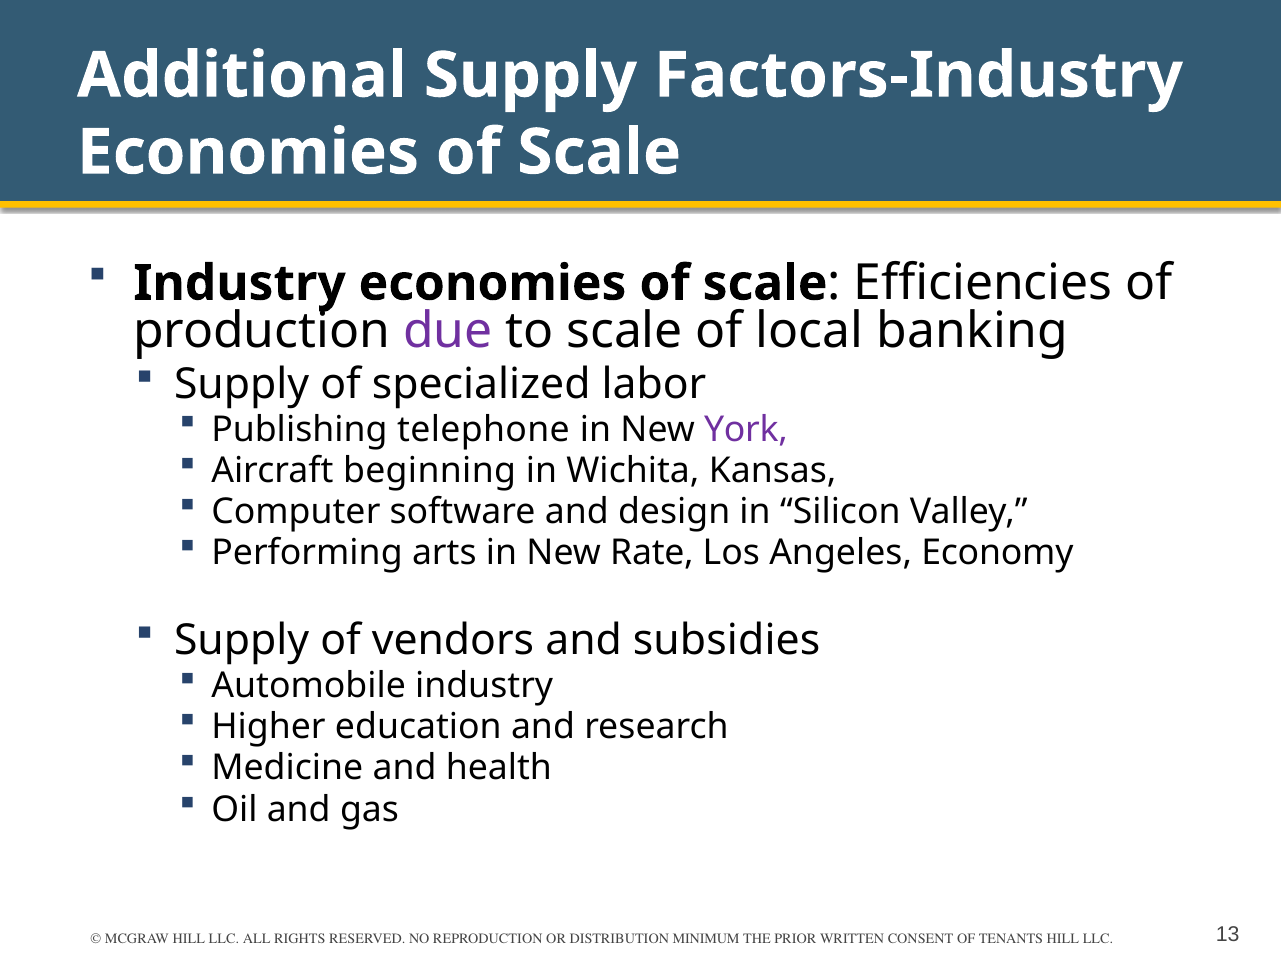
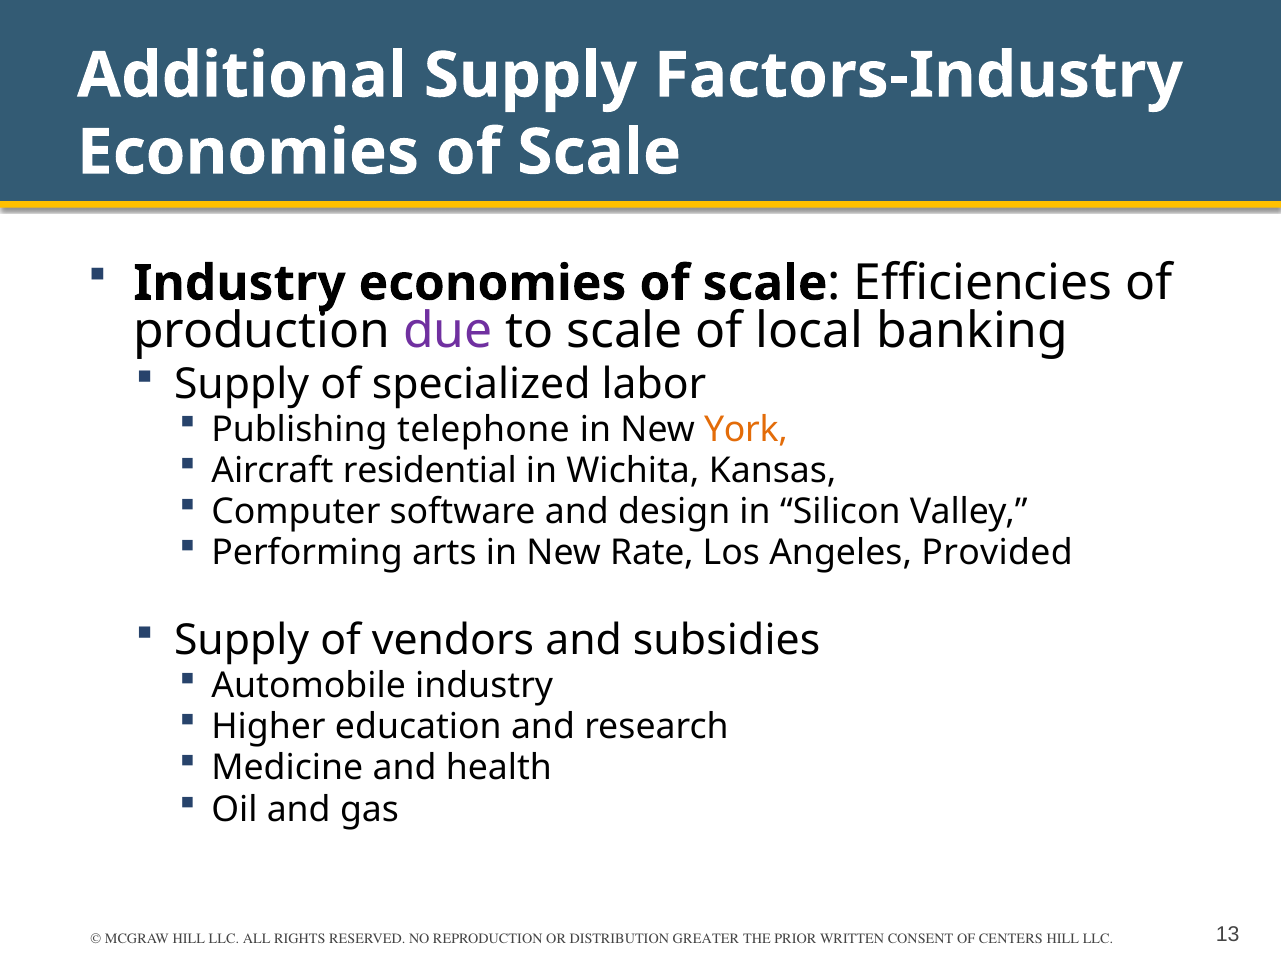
York colour: purple -> orange
beginning: beginning -> residential
Economy: Economy -> Provided
MINIMUM: MINIMUM -> GREATER
TENANTS: TENANTS -> CENTERS
